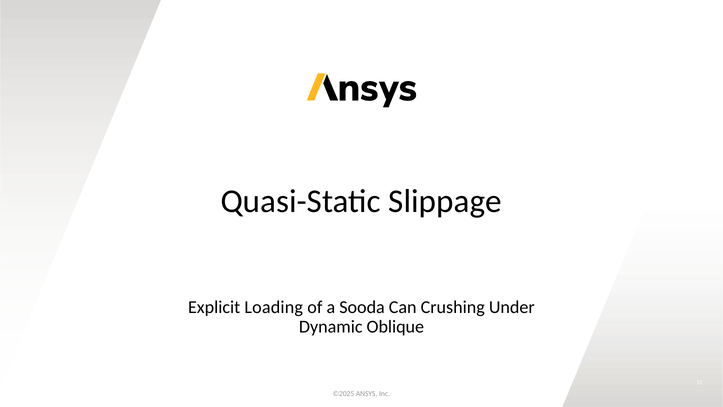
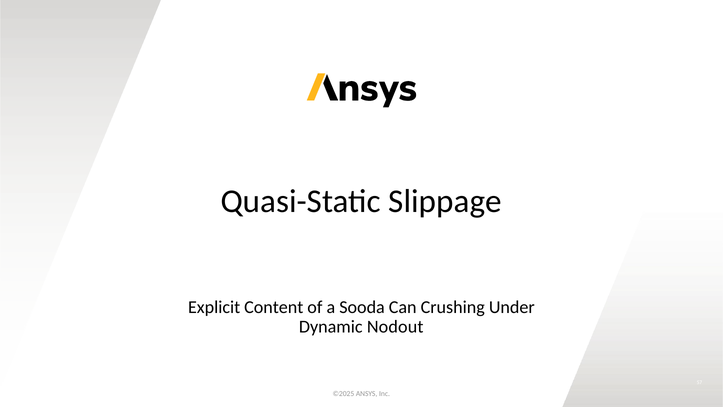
Loading: Loading -> Content
Oblique: Oblique -> Nodout
